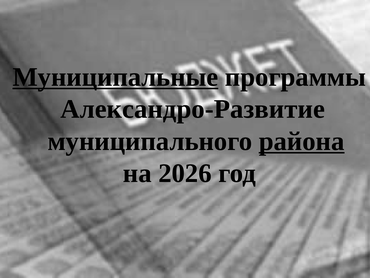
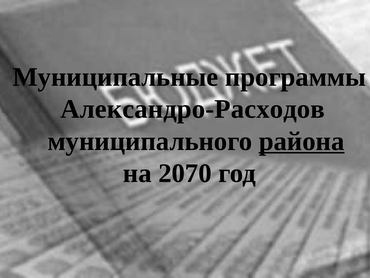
Муниципальные underline: present -> none
Александро-Развитие: Александро-Развитие -> Александро-Расходов
2026: 2026 -> 2070
